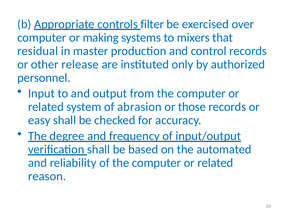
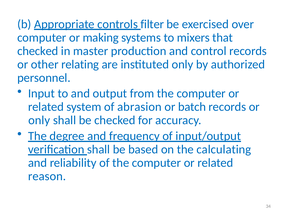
residual at (38, 51): residual -> checked
release: release -> relating
those: those -> batch
easy at (39, 120): easy -> only
automated: automated -> calculating
